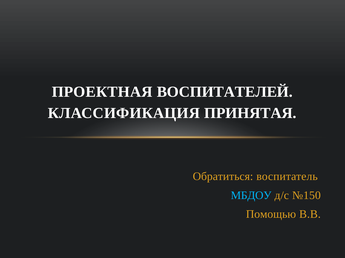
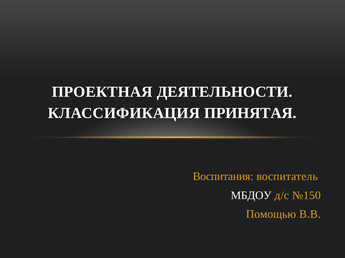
ВОСПИТАТЕЛЕЙ: ВОСПИТАТЕЛЕЙ -> ДЕЯТЕЛЬНОСТИ
Обратиться: Обратиться -> Воспитания
МБДОУ colour: light blue -> white
